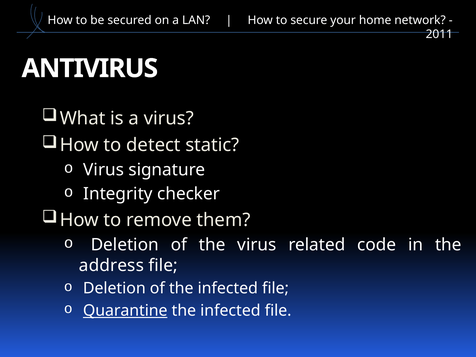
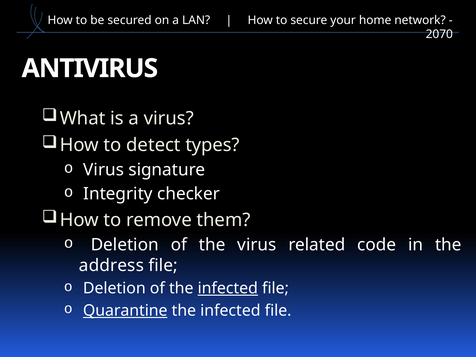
2011: 2011 -> 2070
static: static -> types
infected at (228, 288) underline: none -> present
